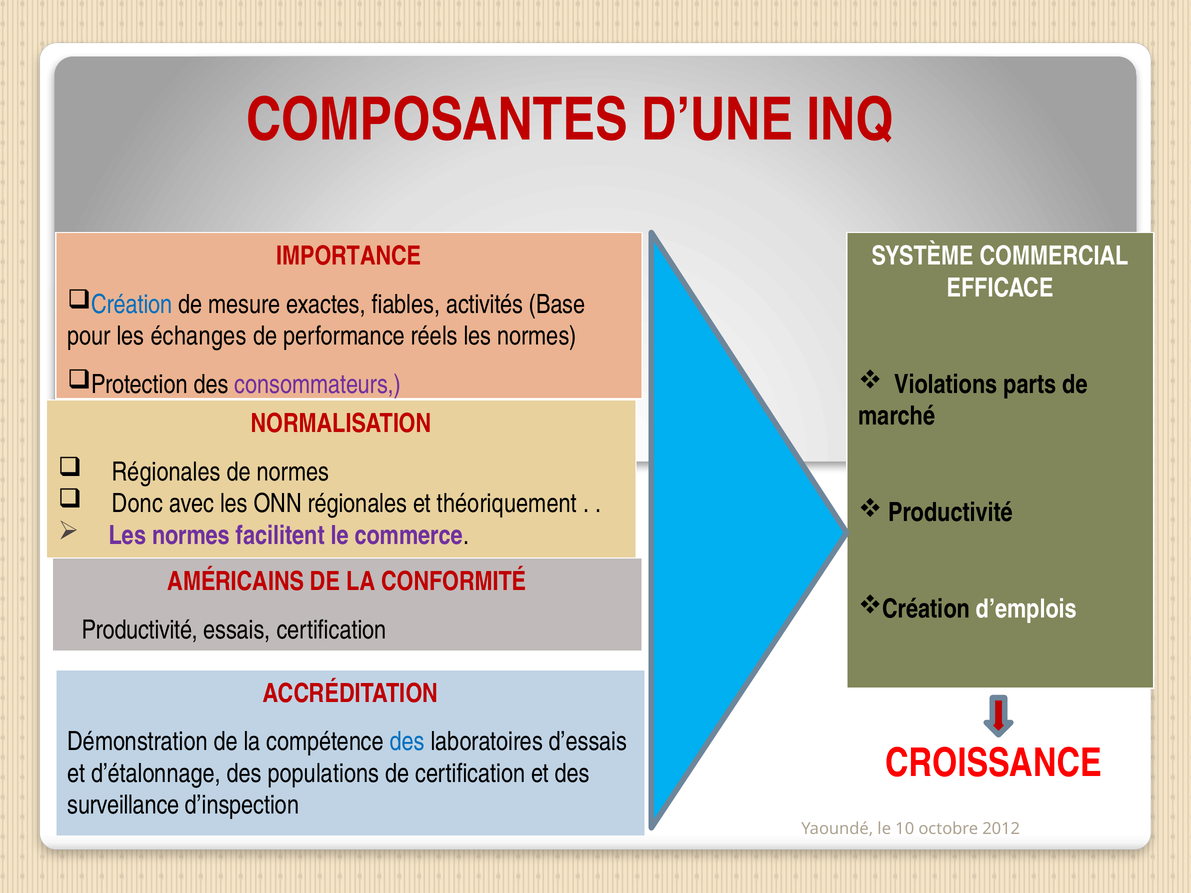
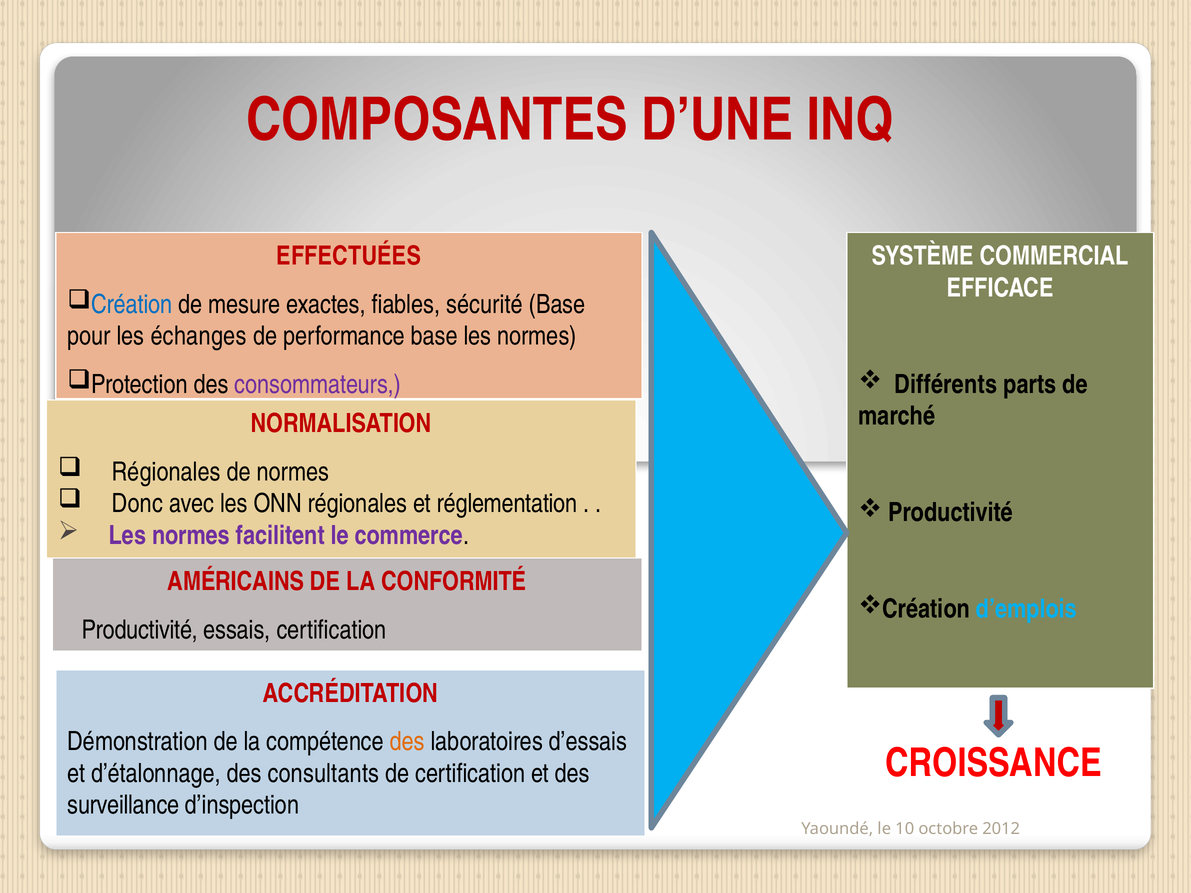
IMPORTANCE: IMPORTANCE -> EFFECTUÉES
activités: activités -> sécurité
performance réels: réels -> base
Violations: Violations -> Différents
théoriquement: théoriquement -> réglementation
d’emplois colour: white -> light blue
des at (407, 742) colour: blue -> orange
populations: populations -> consultants
